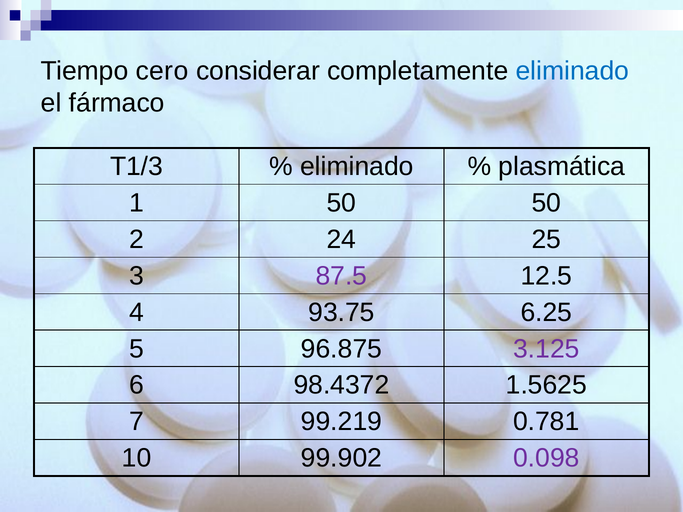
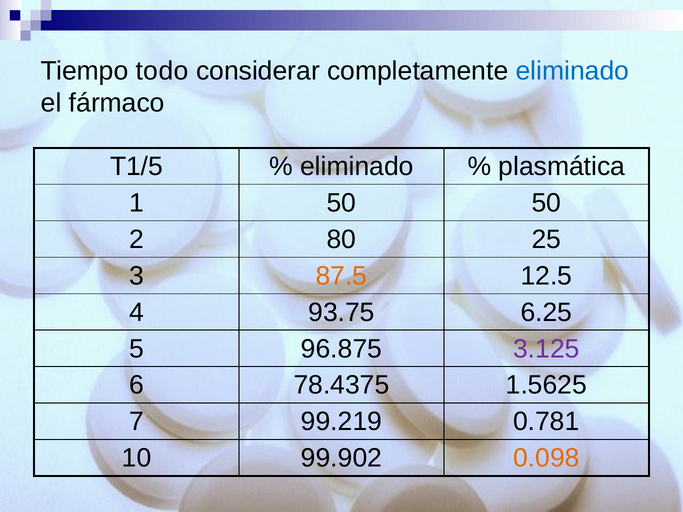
cero: cero -> todo
T1/3: T1/3 -> T1/5
24: 24 -> 80
87.5 colour: purple -> orange
98.4372: 98.4372 -> 78.4375
0.098 colour: purple -> orange
